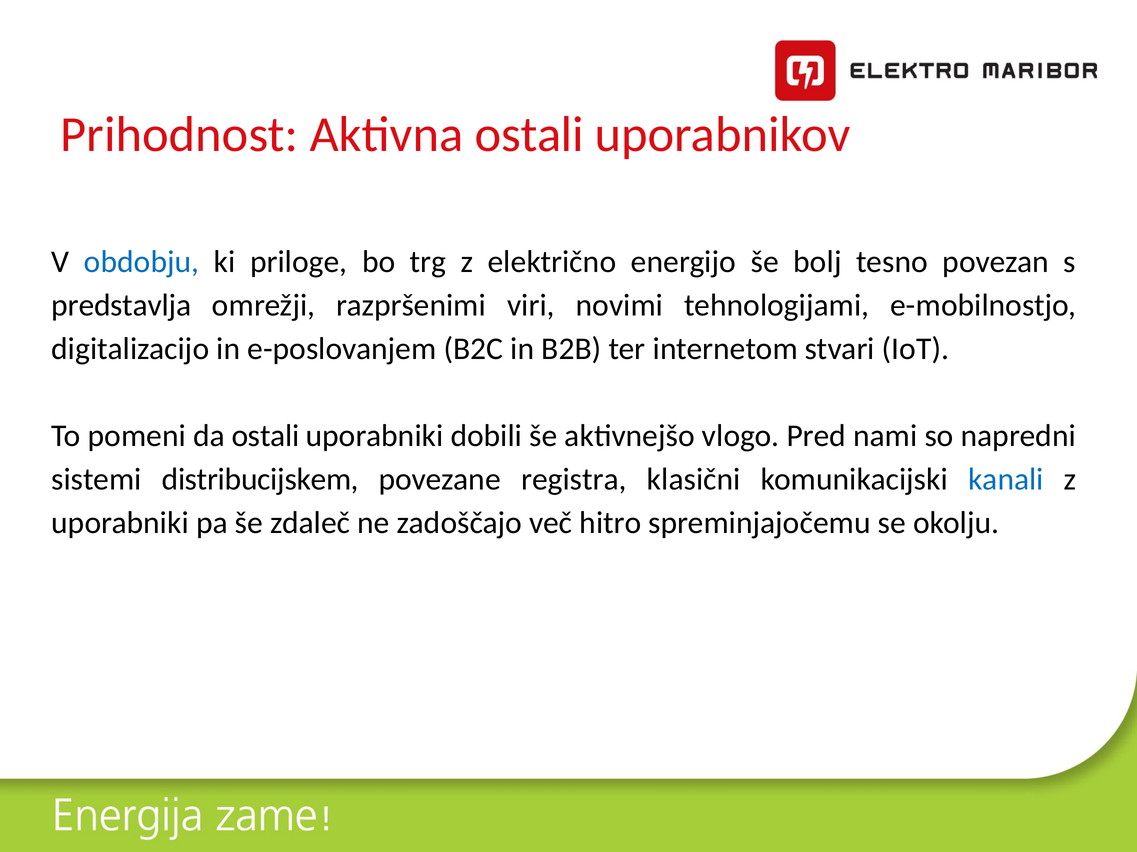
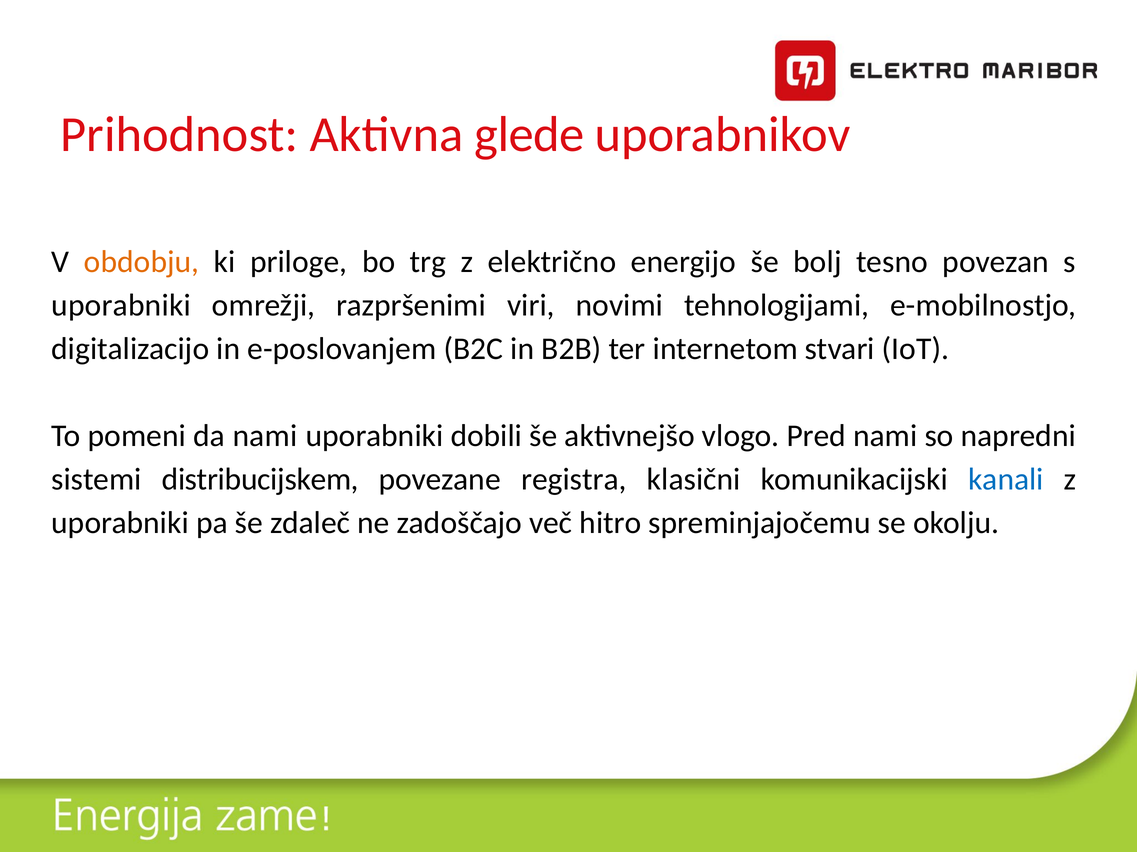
Aktivna ostali: ostali -> glede
obdobju colour: blue -> orange
predstavlja at (121, 305): predstavlja -> uporabniki
da ostali: ostali -> nami
